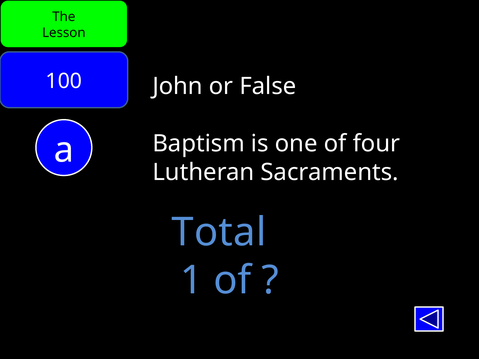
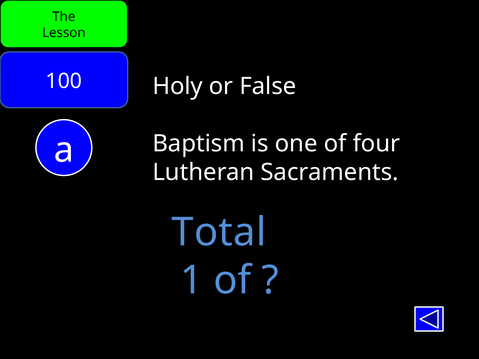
John: John -> Holy
